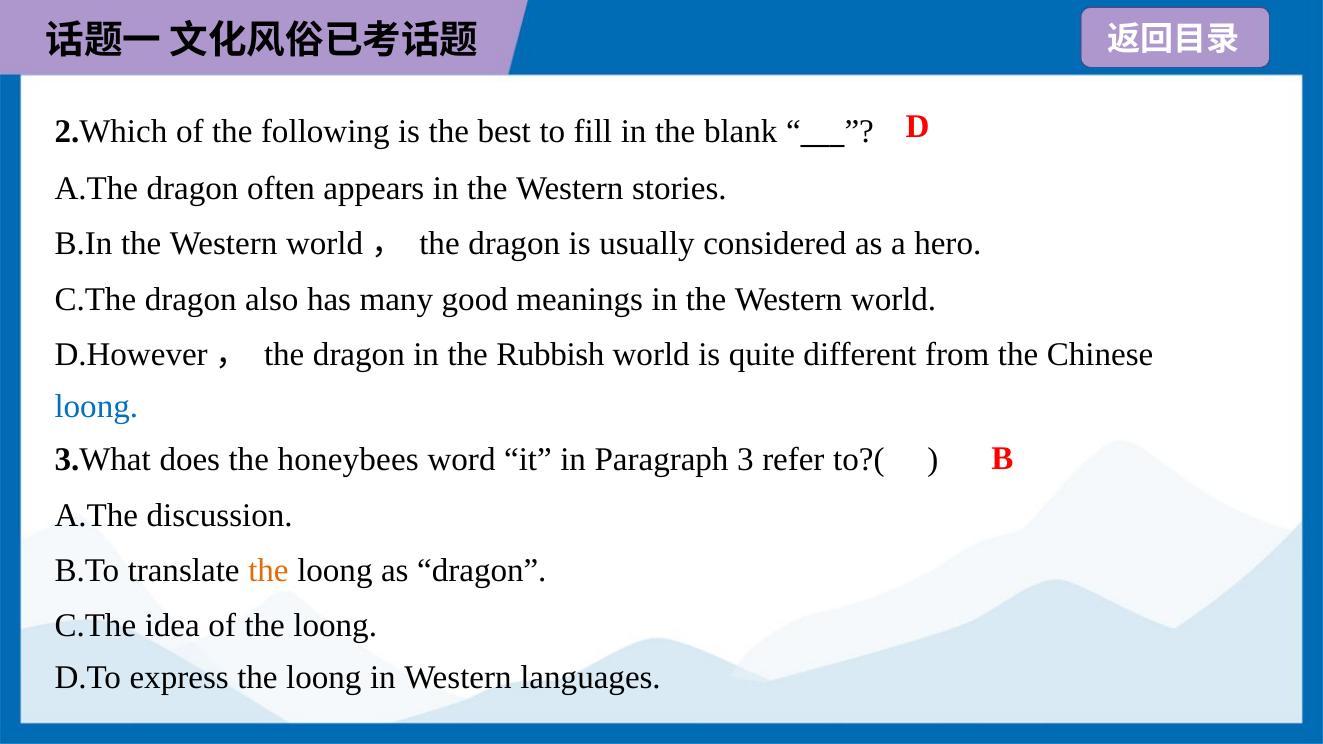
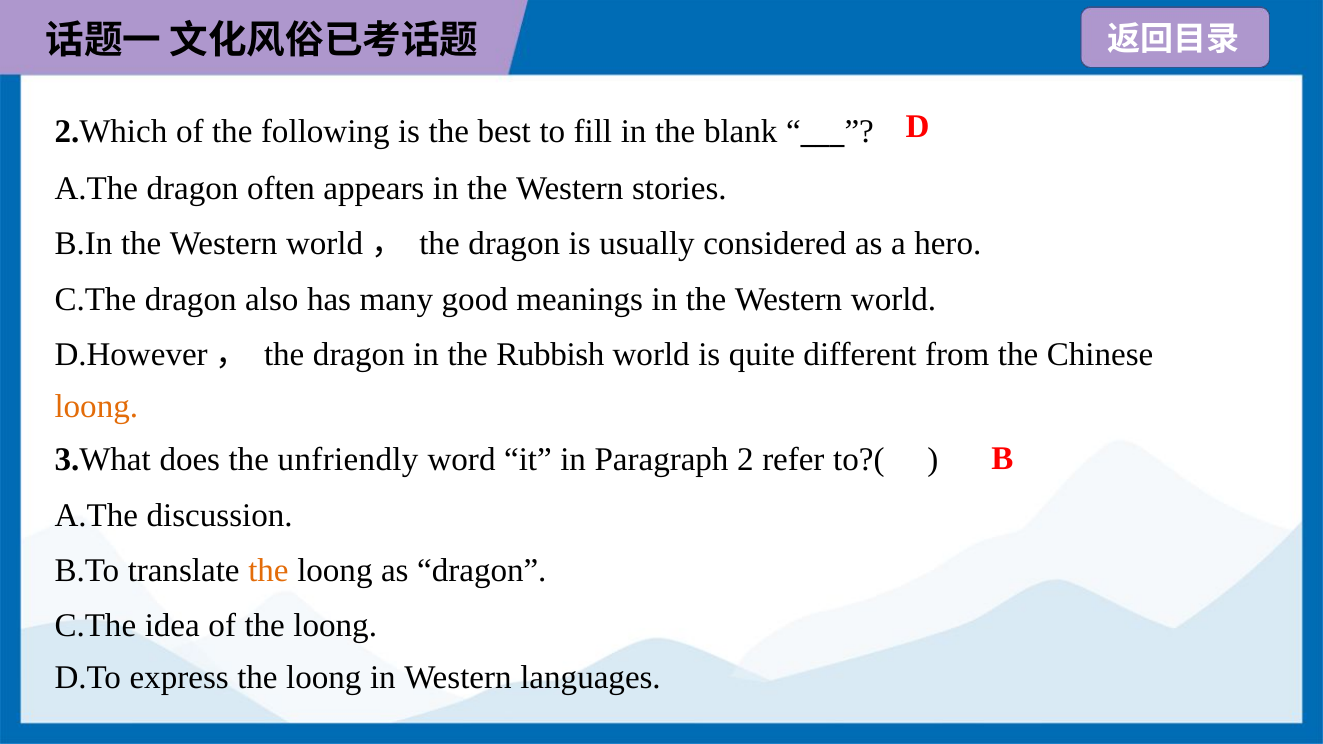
loong at (96, 407) colour: blue -> orange
honeybees: honeybees -> unfriendly
3: 3 -> 2
